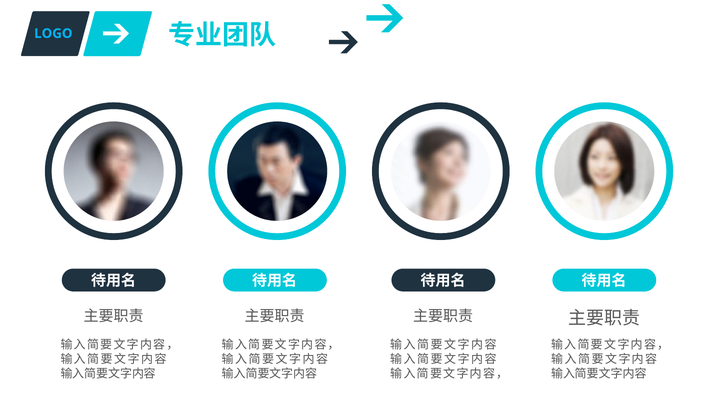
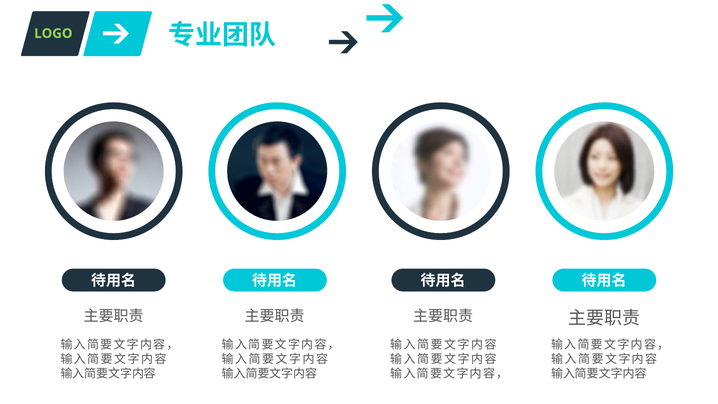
LOGO colour: light blue -> light green
